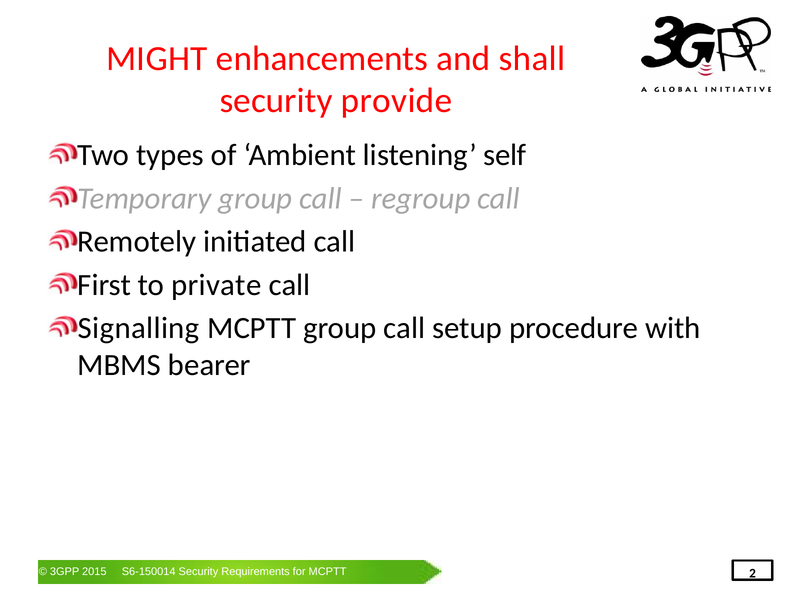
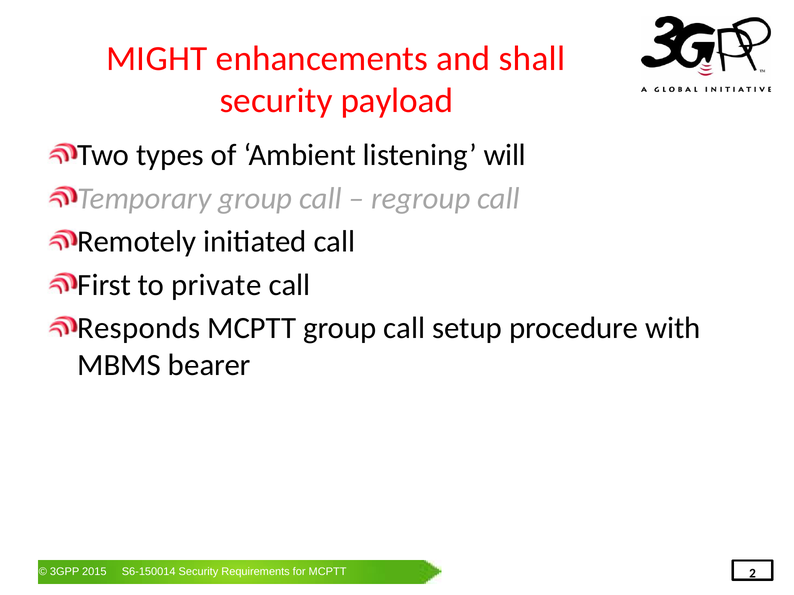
provide: provide -> payload
self: self -> will
Signalling: Signalling -> Responds
